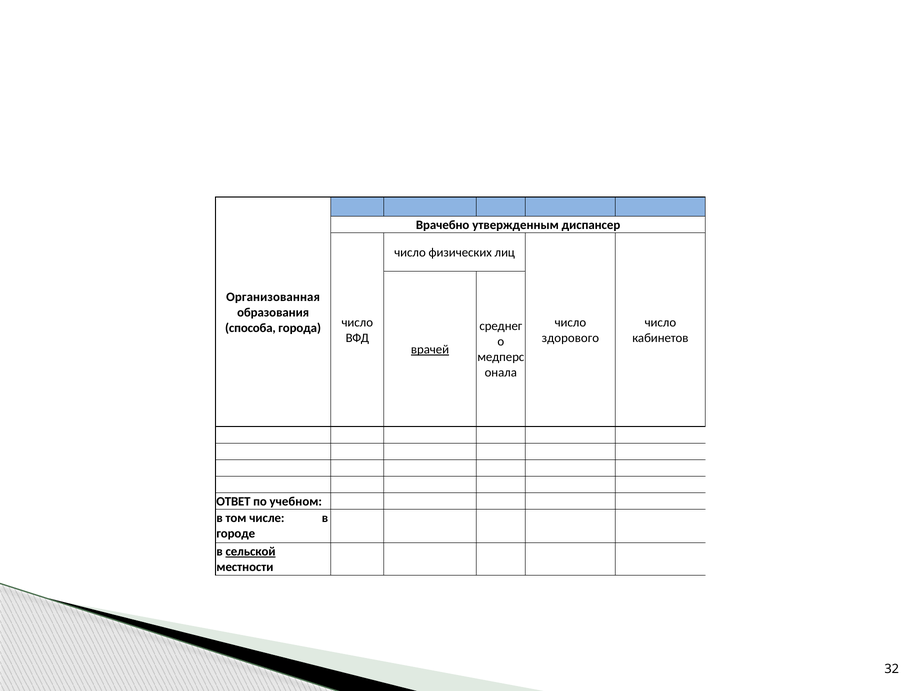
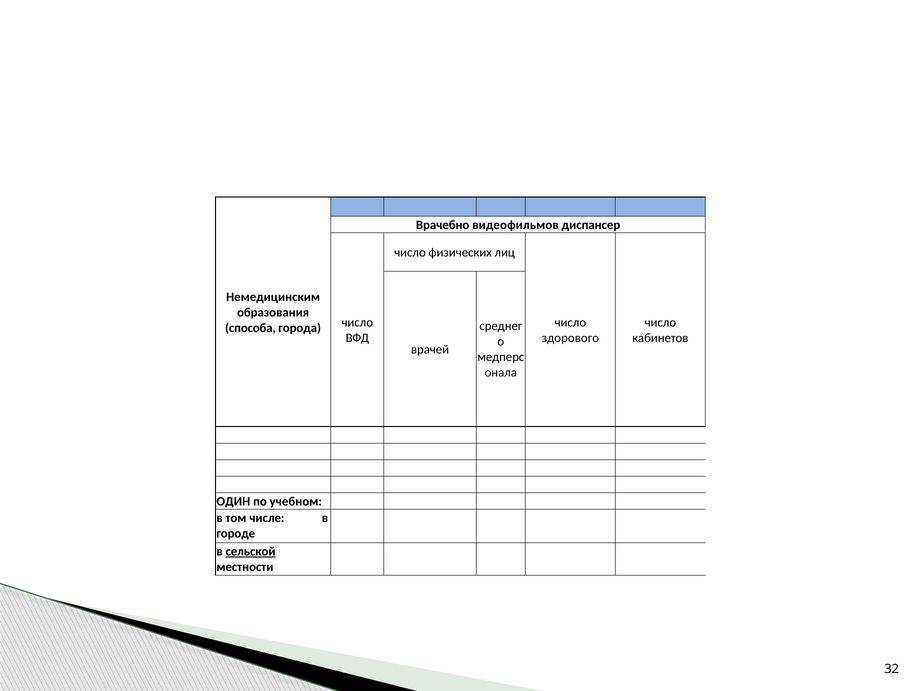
утвержденным: утвержденным -> видеофильмов
Организованная: Организованная -> Немедицинским
врачей underline: present -> none
ОТВЕТ: ОТВЕТ -> ОДИН
